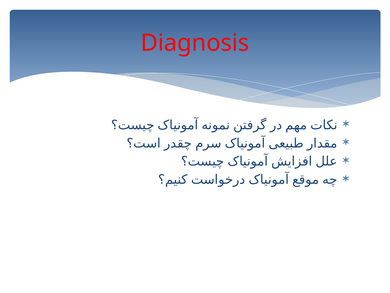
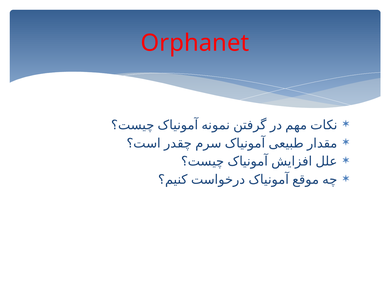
Diagnosis: Diagnosis -> Orphanet
